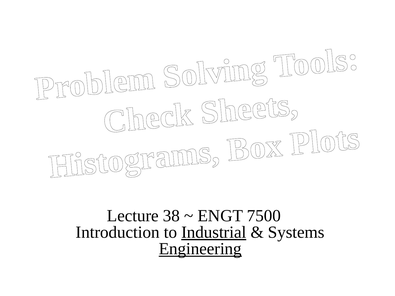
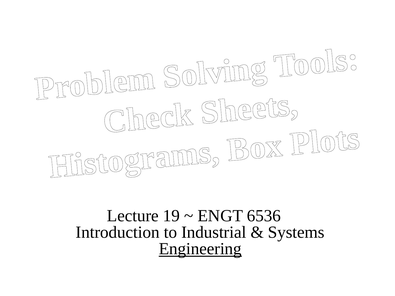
38: 38 -> 19
7500: 7500 -> 6536
Industrial underline: present -> none
